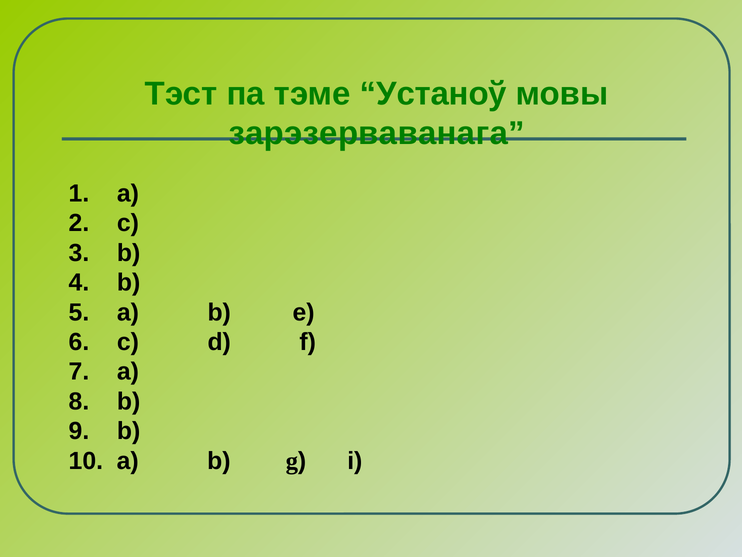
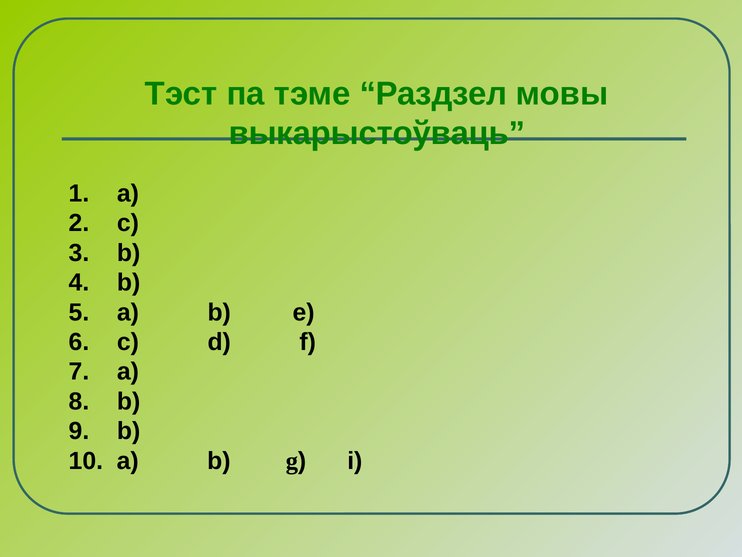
Устаноў: Устаноў -> Раздзел
зарэзерваванага: зарэзерваванага -> выкарыстоўваць
